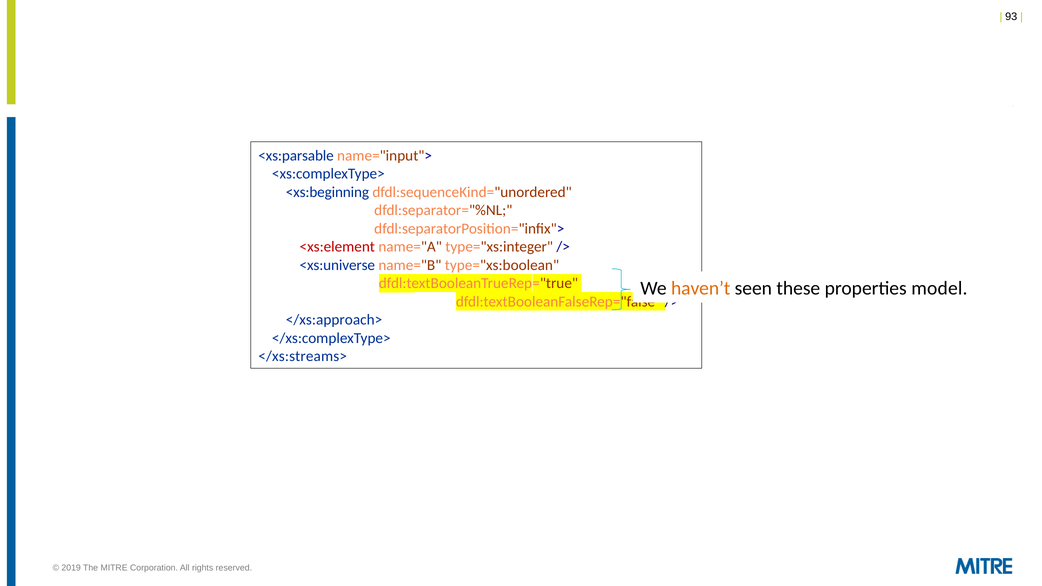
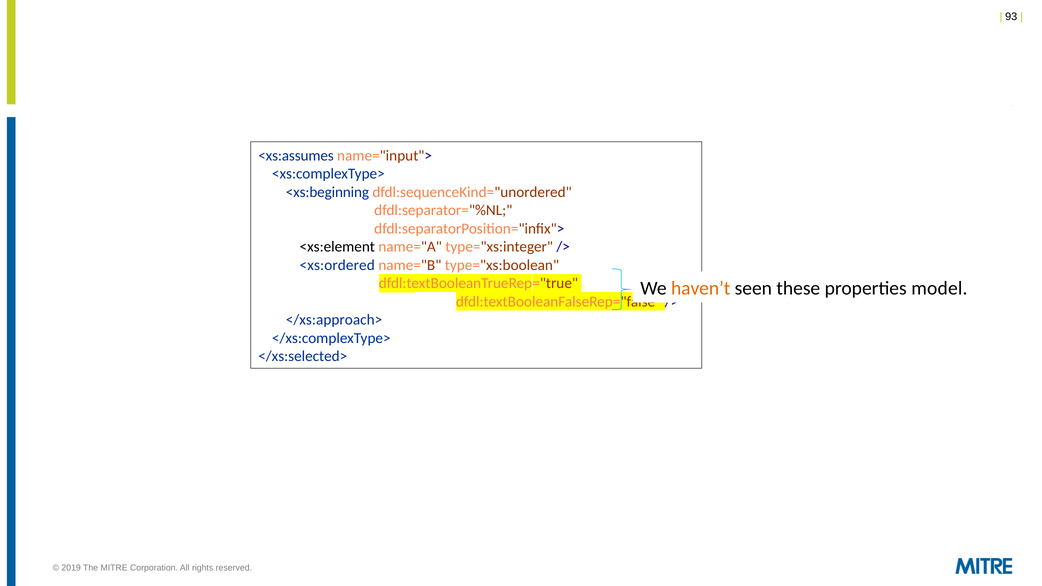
<xs:parsable: <xs:parsable -> <xs:assumes
<xs:element colour: red -> black
<xs:universe: <xs:universe -> <xs:ordered
</xs:streams>: </xs:streams> -> </xs:selected>
